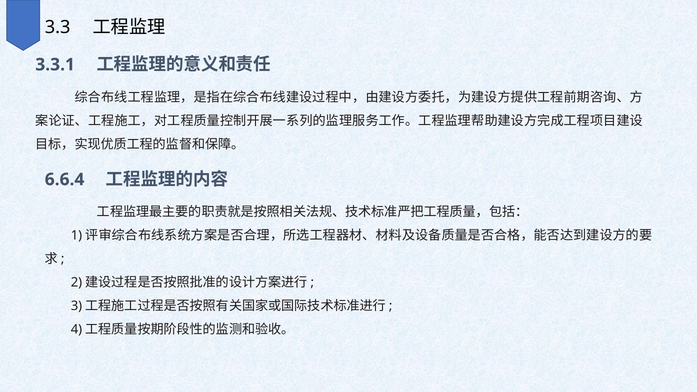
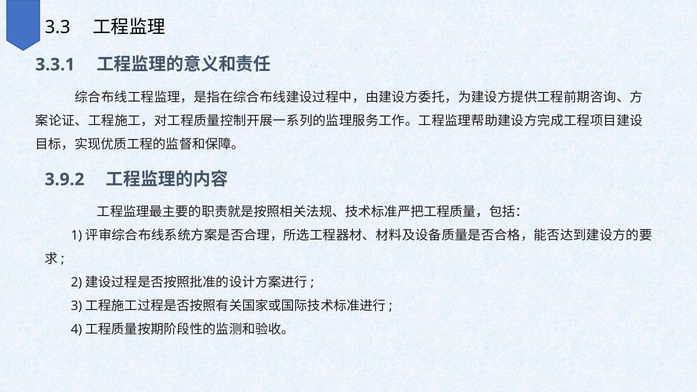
6.6.4: 6.6.4 -> 3.9.2
